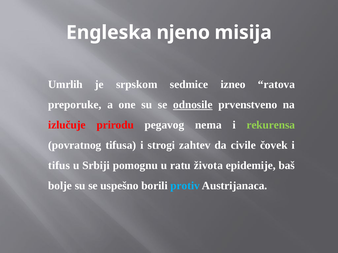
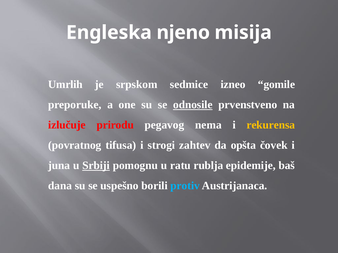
ratova: ratova -> gomile
rekurensa colour: light green -> yellow
civile: civile -> opšta
tifus: tifus -> juna
Srbiji underline: none -> present
života: života -> rublja
bolje: bolje -> dana
